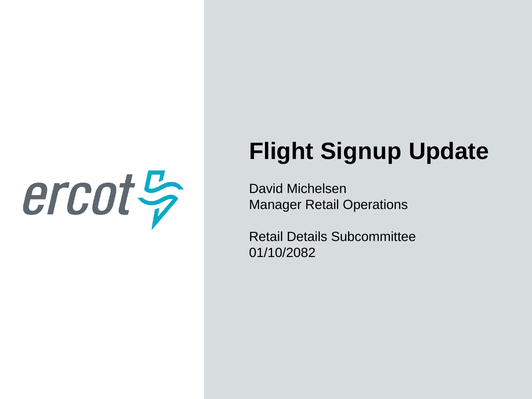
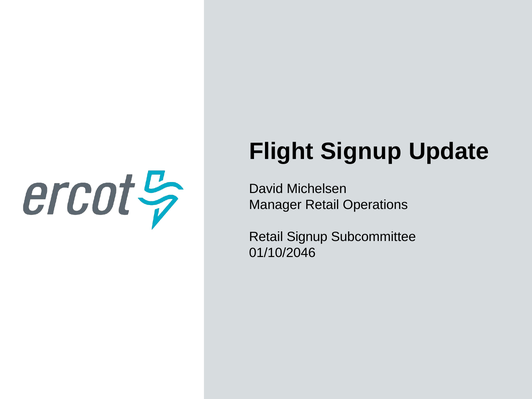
Retail Details: Details -> Signup
01/10/2082: 01/10/2082 -> 01/10/2046
